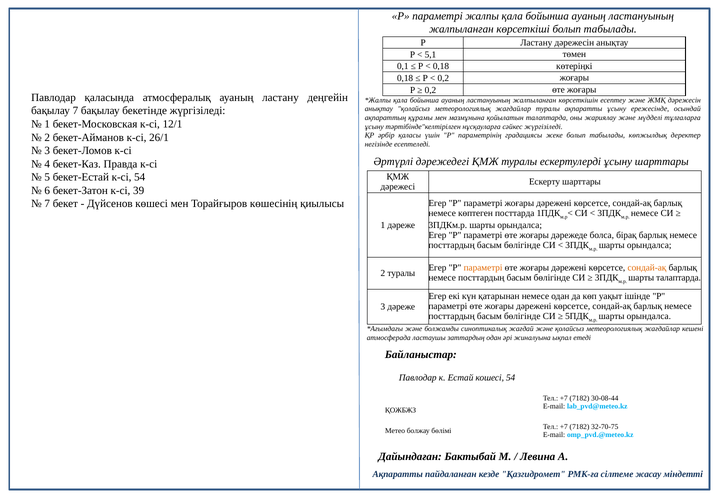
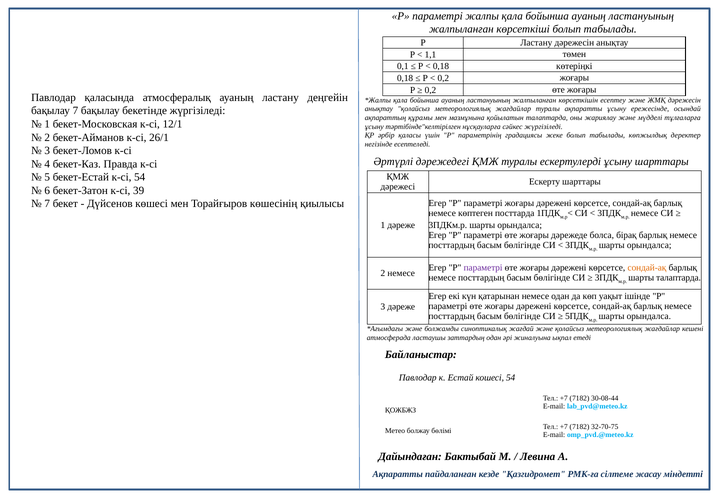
5,1: 5,1 -> 1,1
параметрі at (483, 267) colour: orange -> purple
2 туралы: туралы -> немесе
